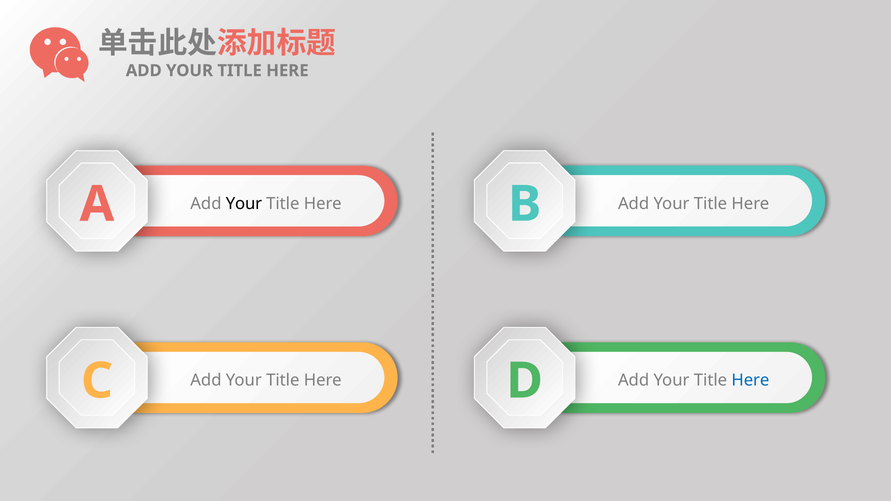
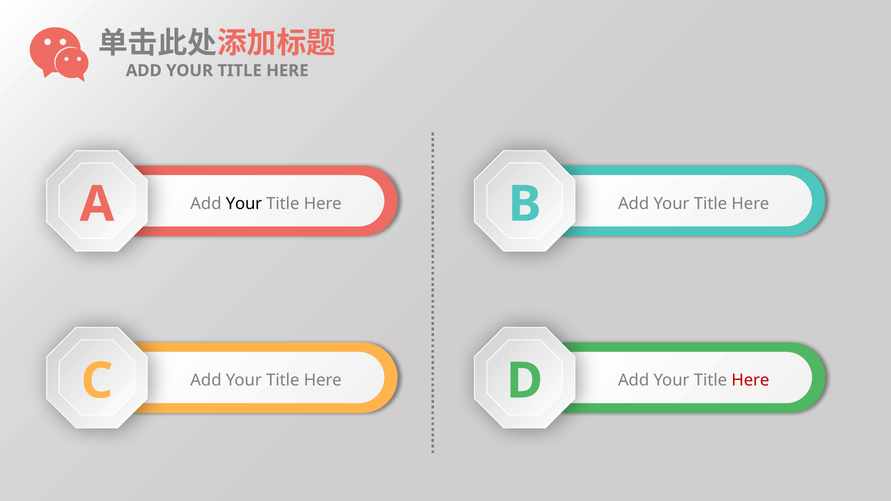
Here at (750, 381) colour: blue -> red
